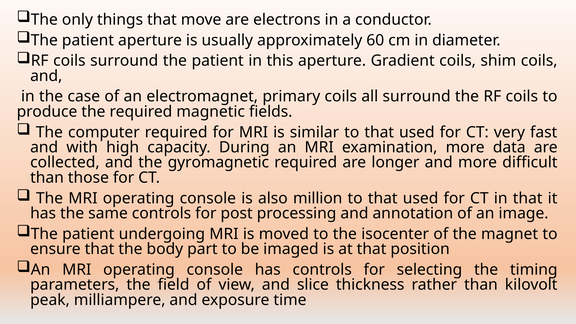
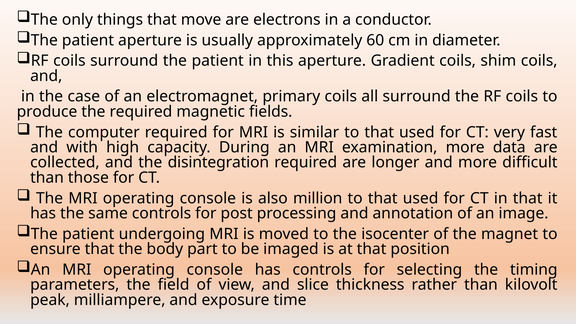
gyromagnetic: gyromagnetic -> disintegration
